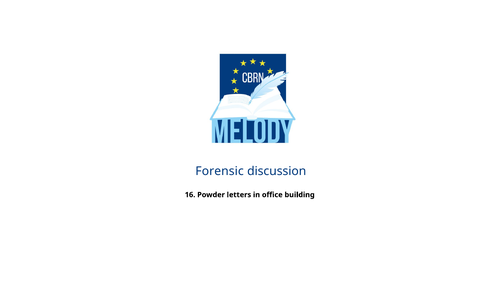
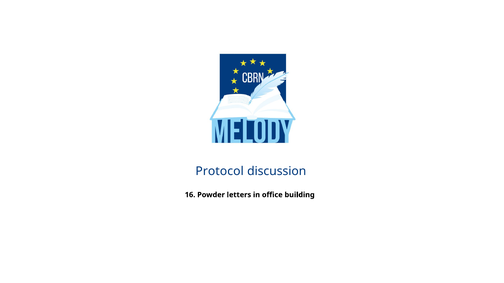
Forensic: Forensic -> Protocol
